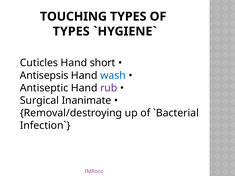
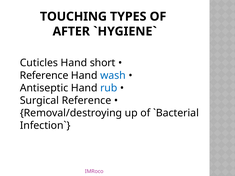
TYPES at (71, 31): TYPES -> AFTER
Antisepsis at (44, 75): Antisepsis -> Reference
rub colour: purple -> blue
Surgical Inanimate: Inanimate -> Reference
